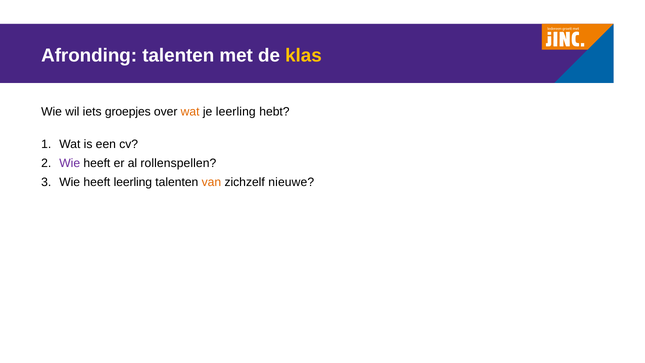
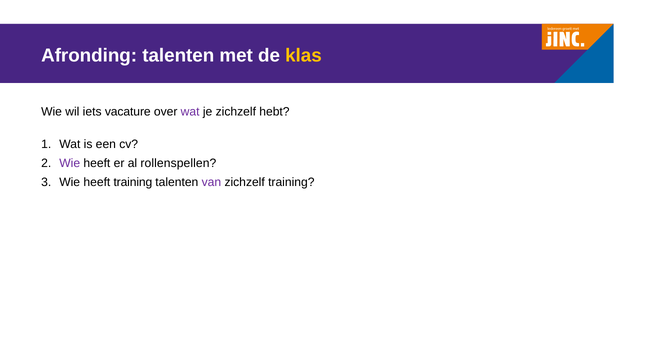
groepjes: groepjes -> vacature
wat at (190, 112) colour: orange -> purple
je leerling: leerling -> zichzelf
heeft leerling: leerling -> training
van colour: orange -> purple
zichzelf nieuwe: nieuwe -> training
